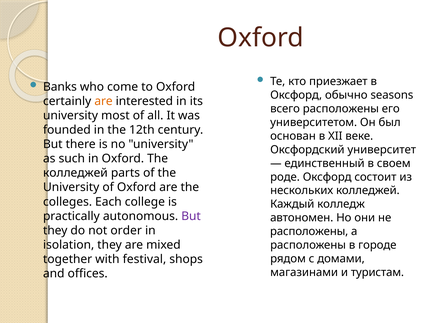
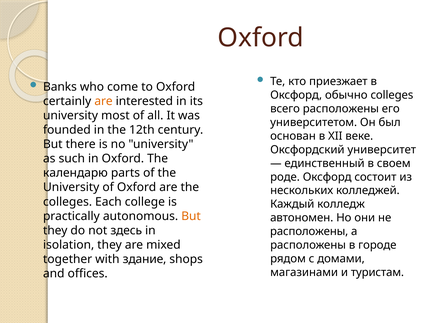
обычно seasons: seasons -> colleges
колледжей at (75, 173): колледжей -> календарю
But at (191, 216) colour: purple -> orange
order: order -> здесь
festival: festival -> здание
